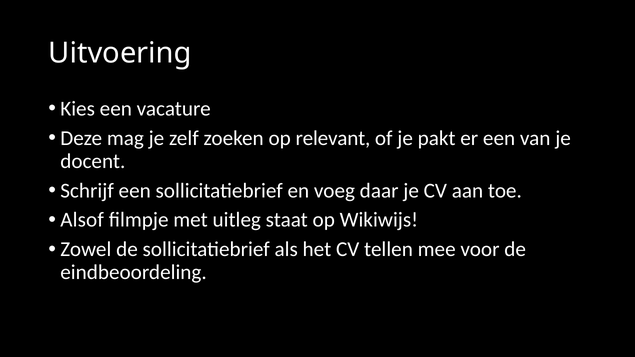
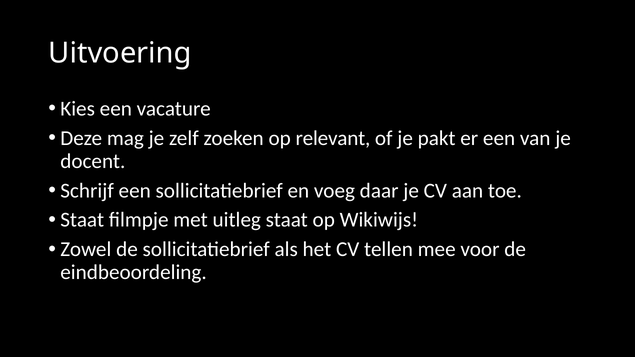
Alsof at (82, 220): Alsof -> Staat
